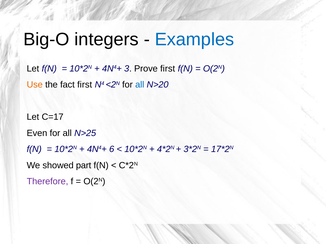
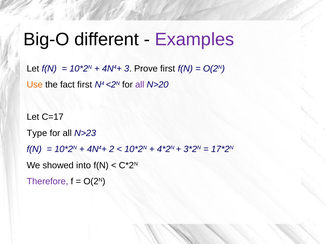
integers: integers -> different
Examples colour: blue -> purple
all at (140, 85) colour: blue -> purple
Even: Even -> Type
N>25: N>25 -> N>23
6: 6 -> 2
part: part -> into
